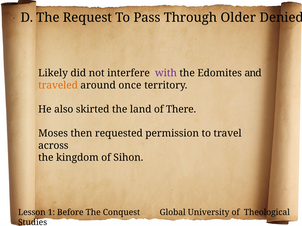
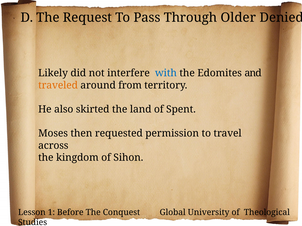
with colour: purple -> blue
once: once -> from
There: There -> Spent
